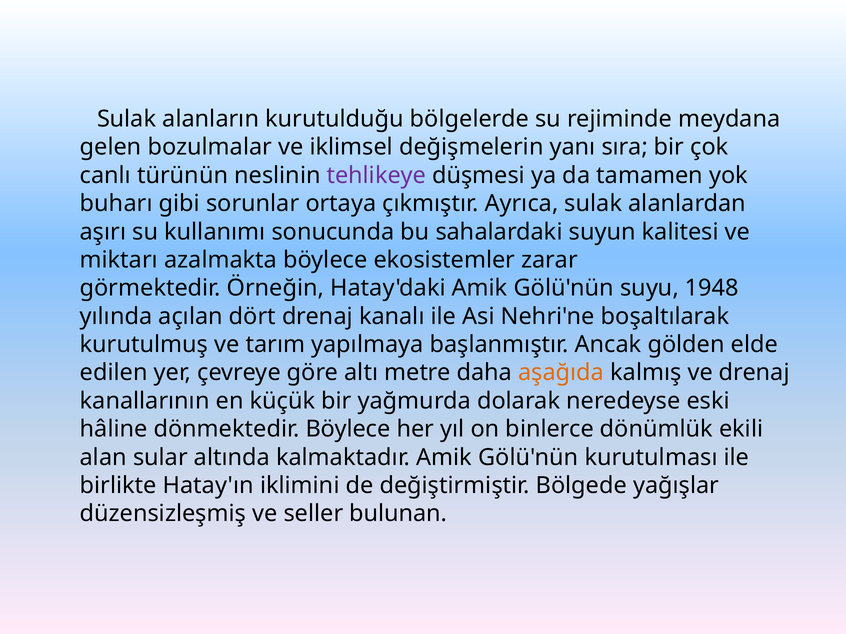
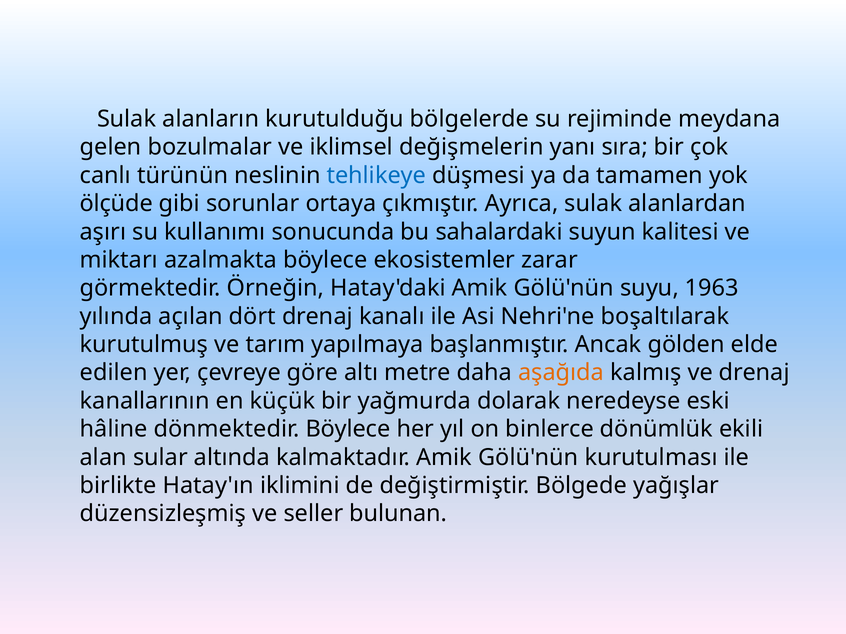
tehlikeye colour: purple -> blue
buharı: buharı -> ölçüde
1948: 1948 -> 1963
